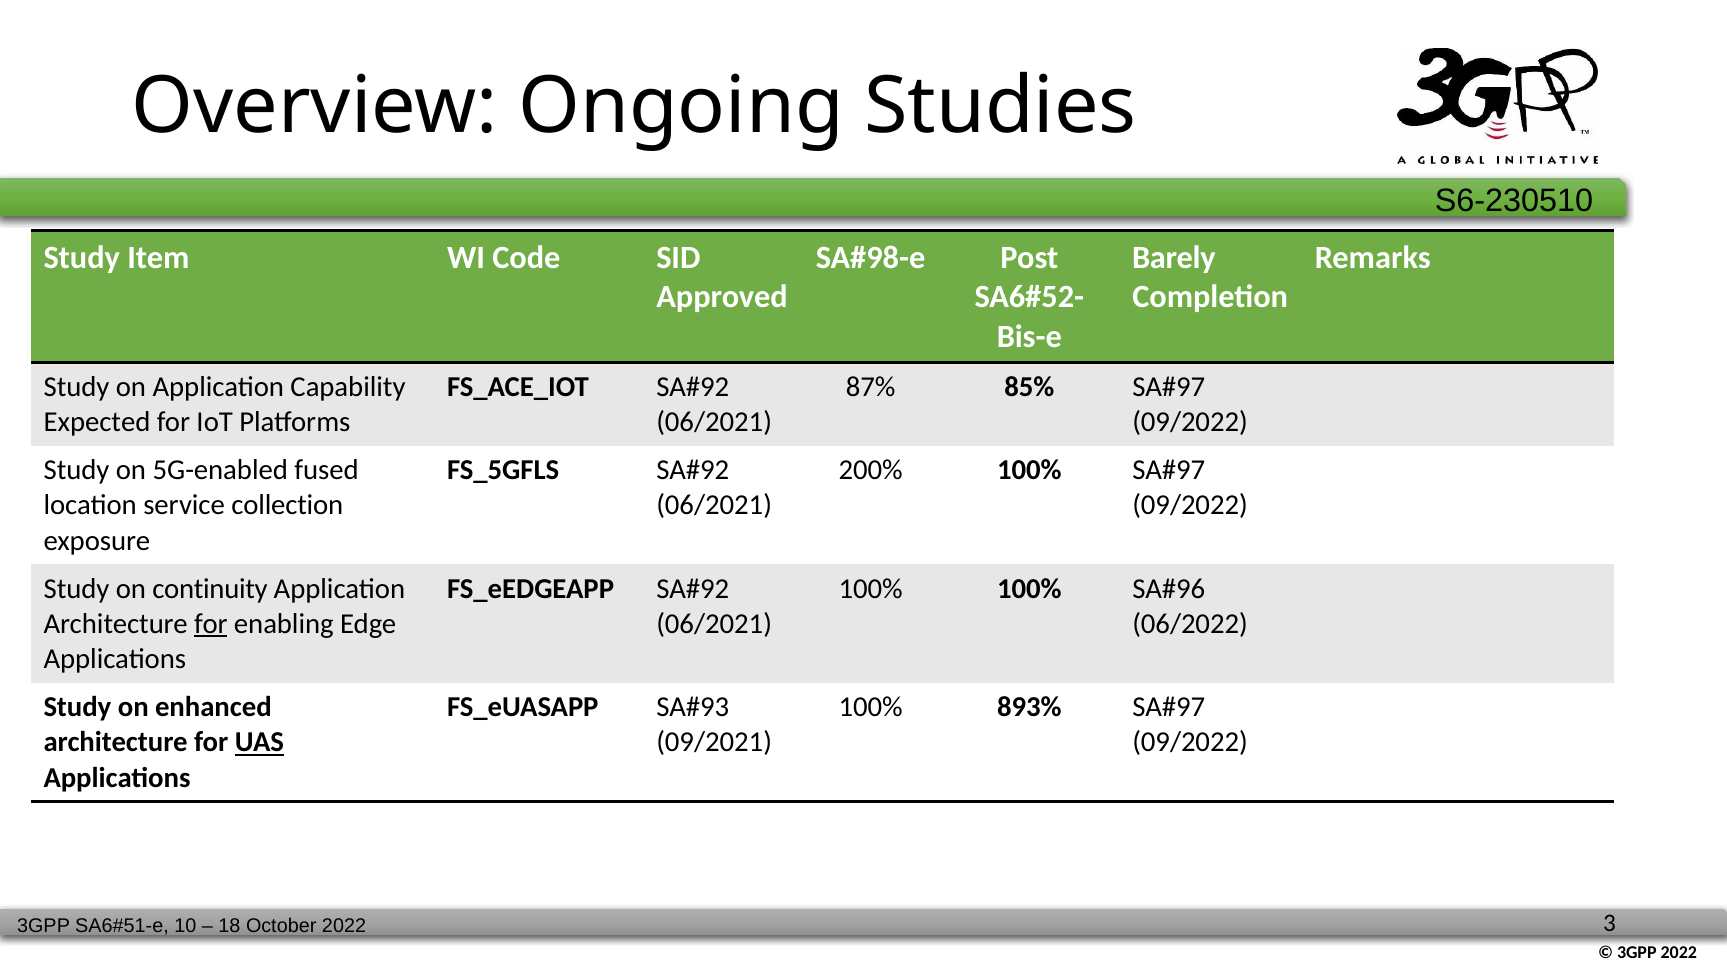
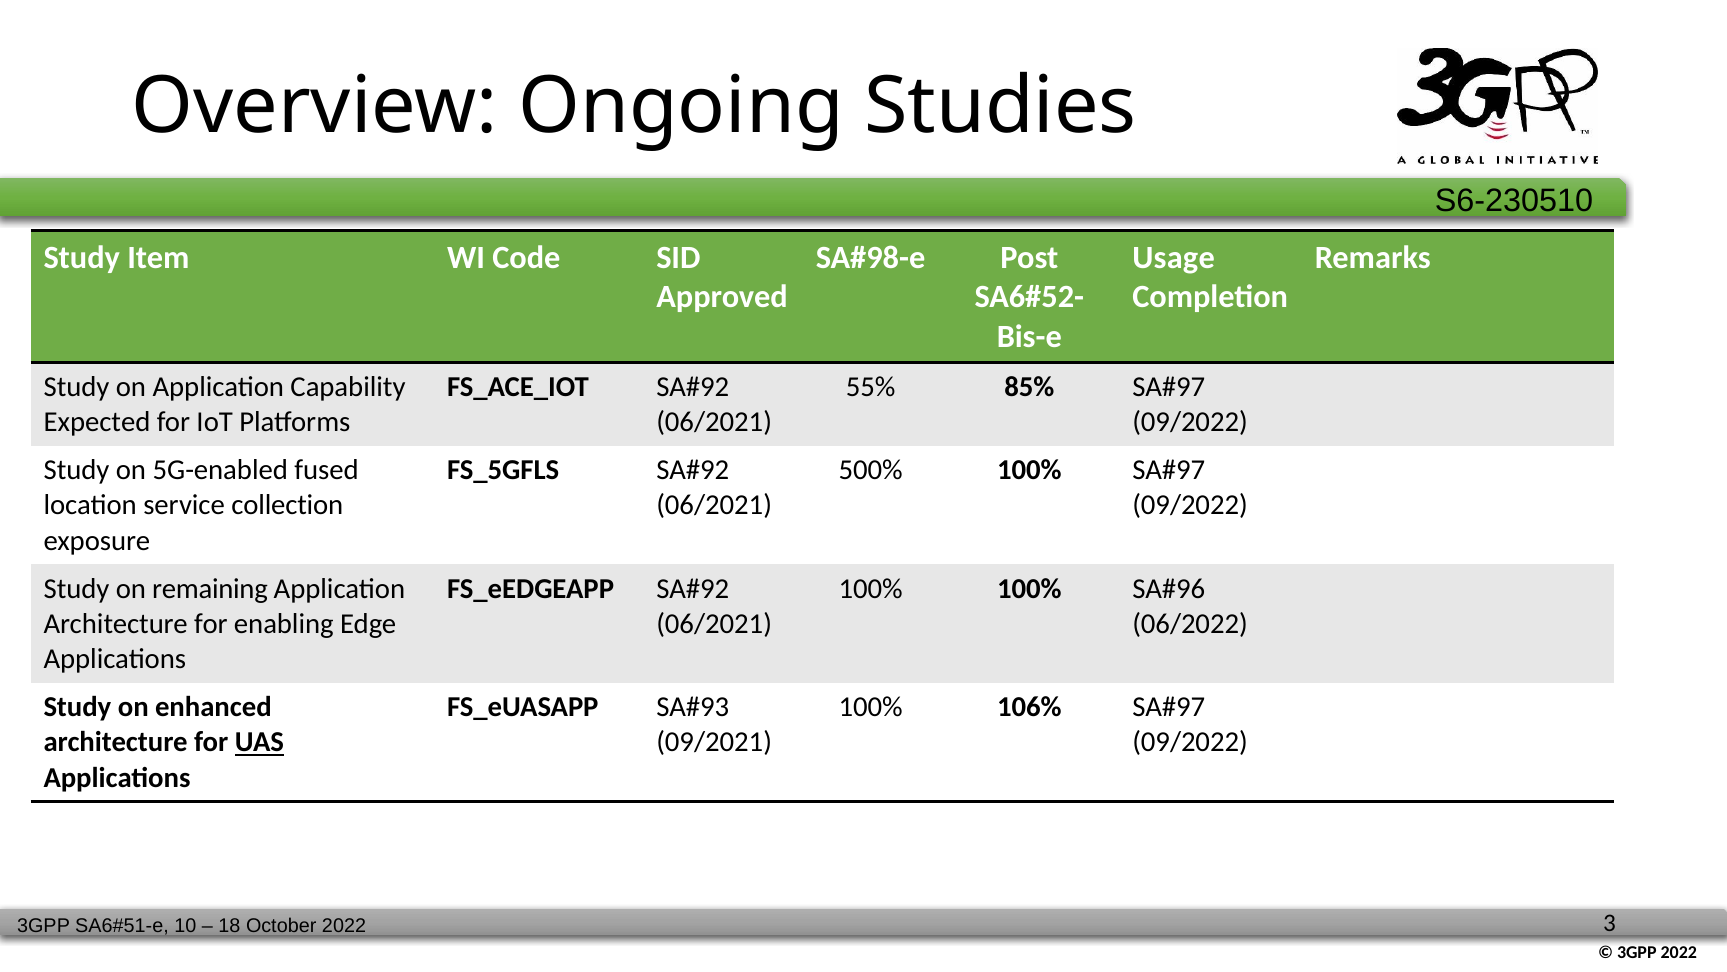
Barely: Barely -> Usage
87%: 87% -> 55%
200%: 200% -> 500%
continuity: continuity -> remaining
for at (211, 623) underline: present -> none
893%: 893% -> 106%
